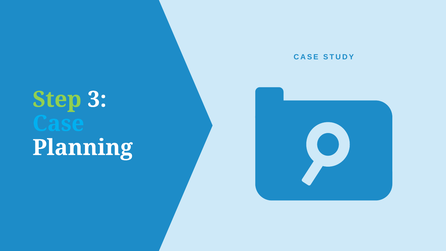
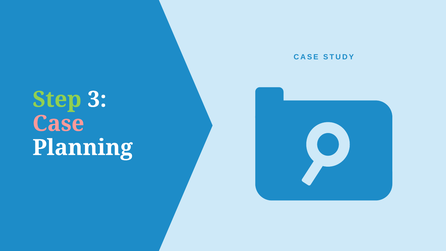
Case at (58, 124) colour: light blue -> pink
